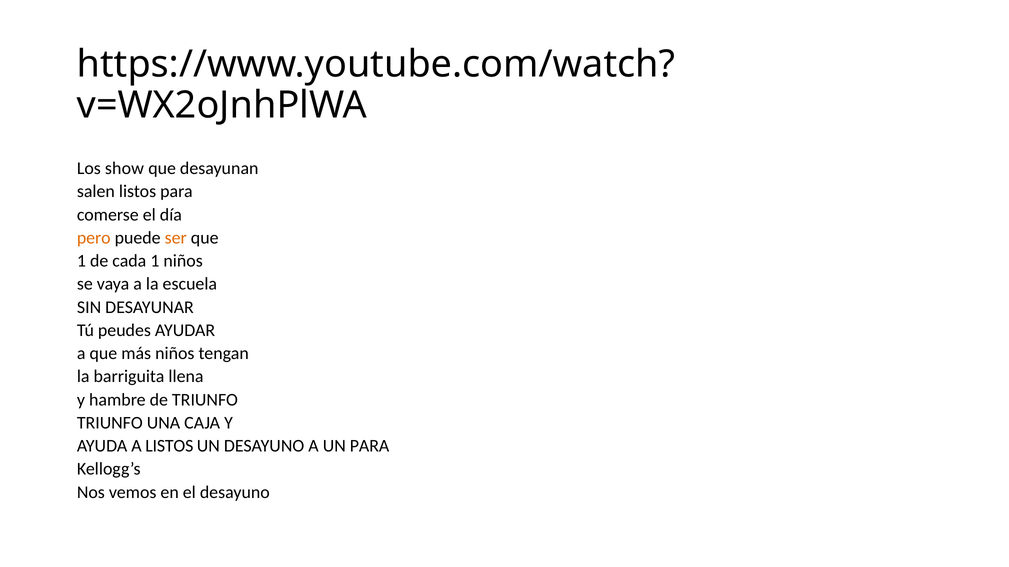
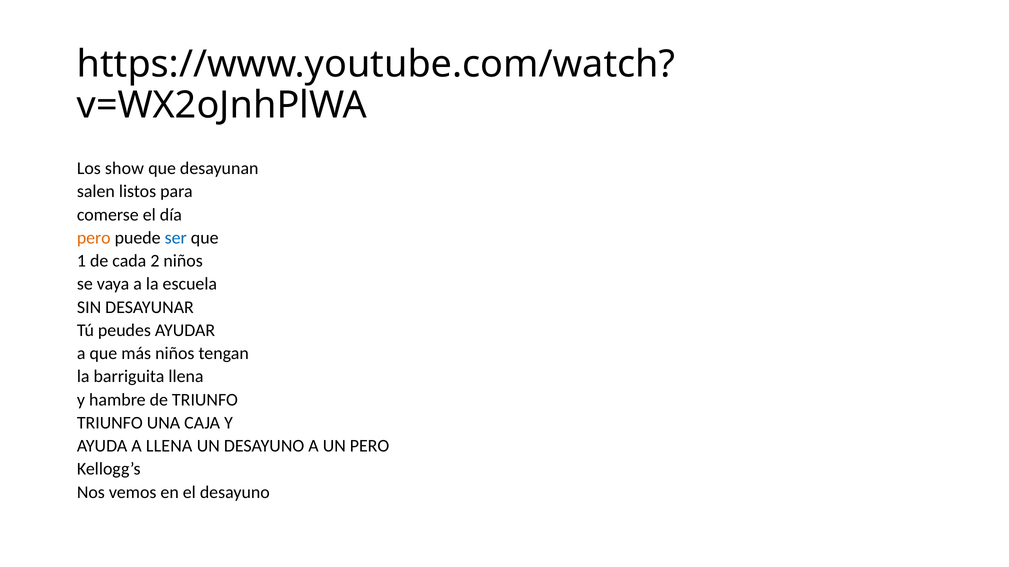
ser colour: orange -> blue
cada 1: 1 -> 2
A LISTOS: LISTOS -> LLENA
UN PARA: PARA -> PERO
